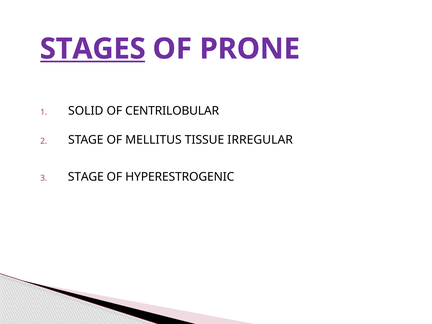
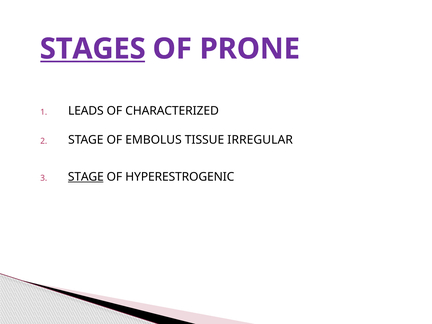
SOLID: SOLID -> LEADS
CENTRILOBULAR: CENTRILOBULAR -> CHARACTERIZED
MELLITUS: MELLITUS -> EMBOLUS
STAGE at (86, 177) underline: none -> present
